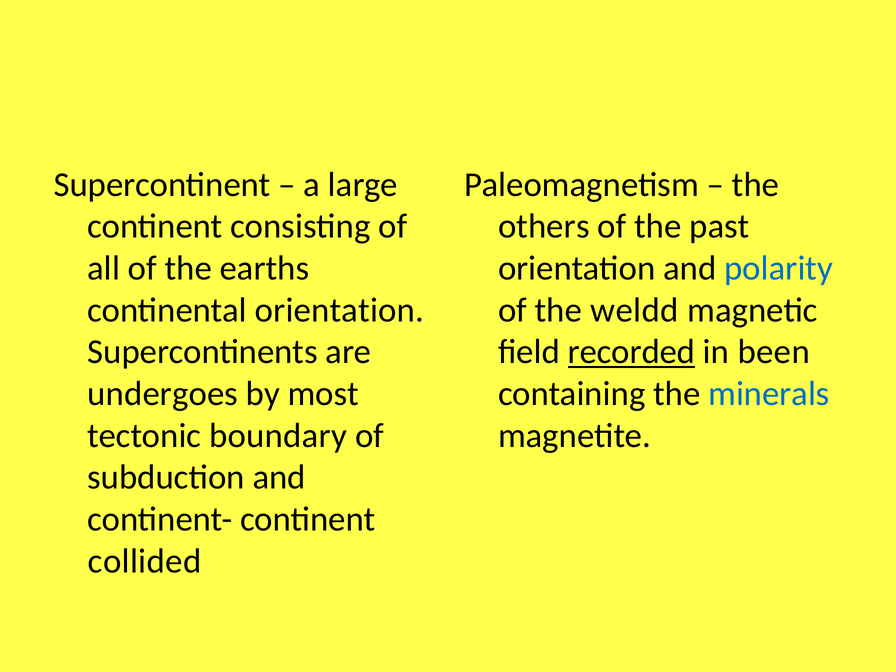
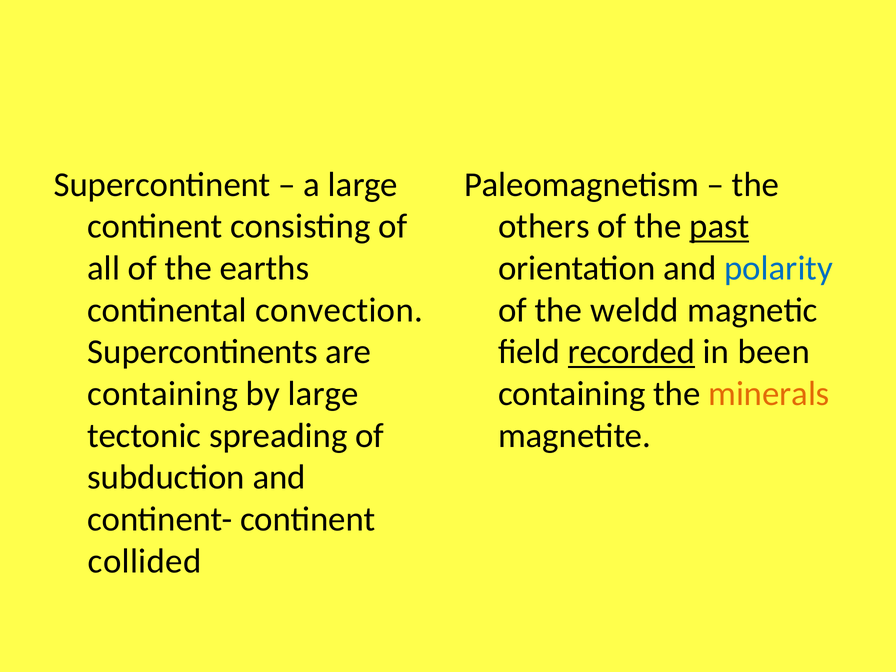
past underline: none -> present
continental orientation: orientation -> convection
undergoes at (163, 394): undergoes -> containing
by most: most -> large
minerals colour: blue -> orange
boundary: boundary -> spreading
